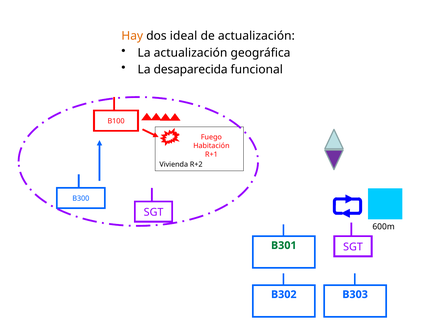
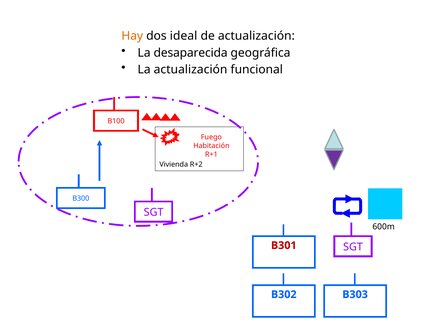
La actualización: actualización -> desaparecida
La desaparecida: desaparecida -> actualización
B301 colour: green -> red
